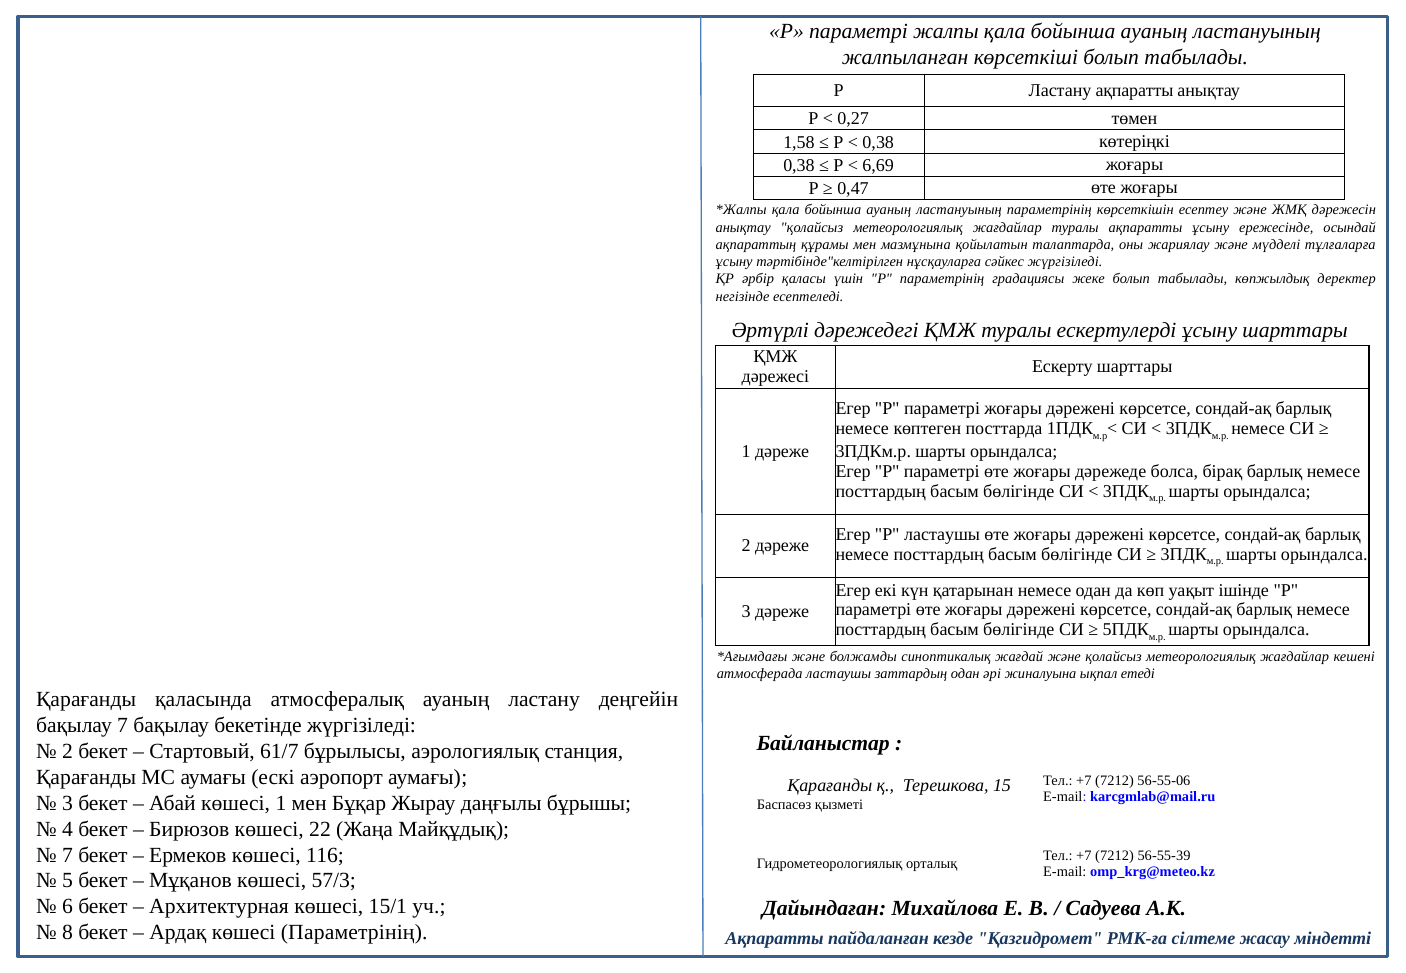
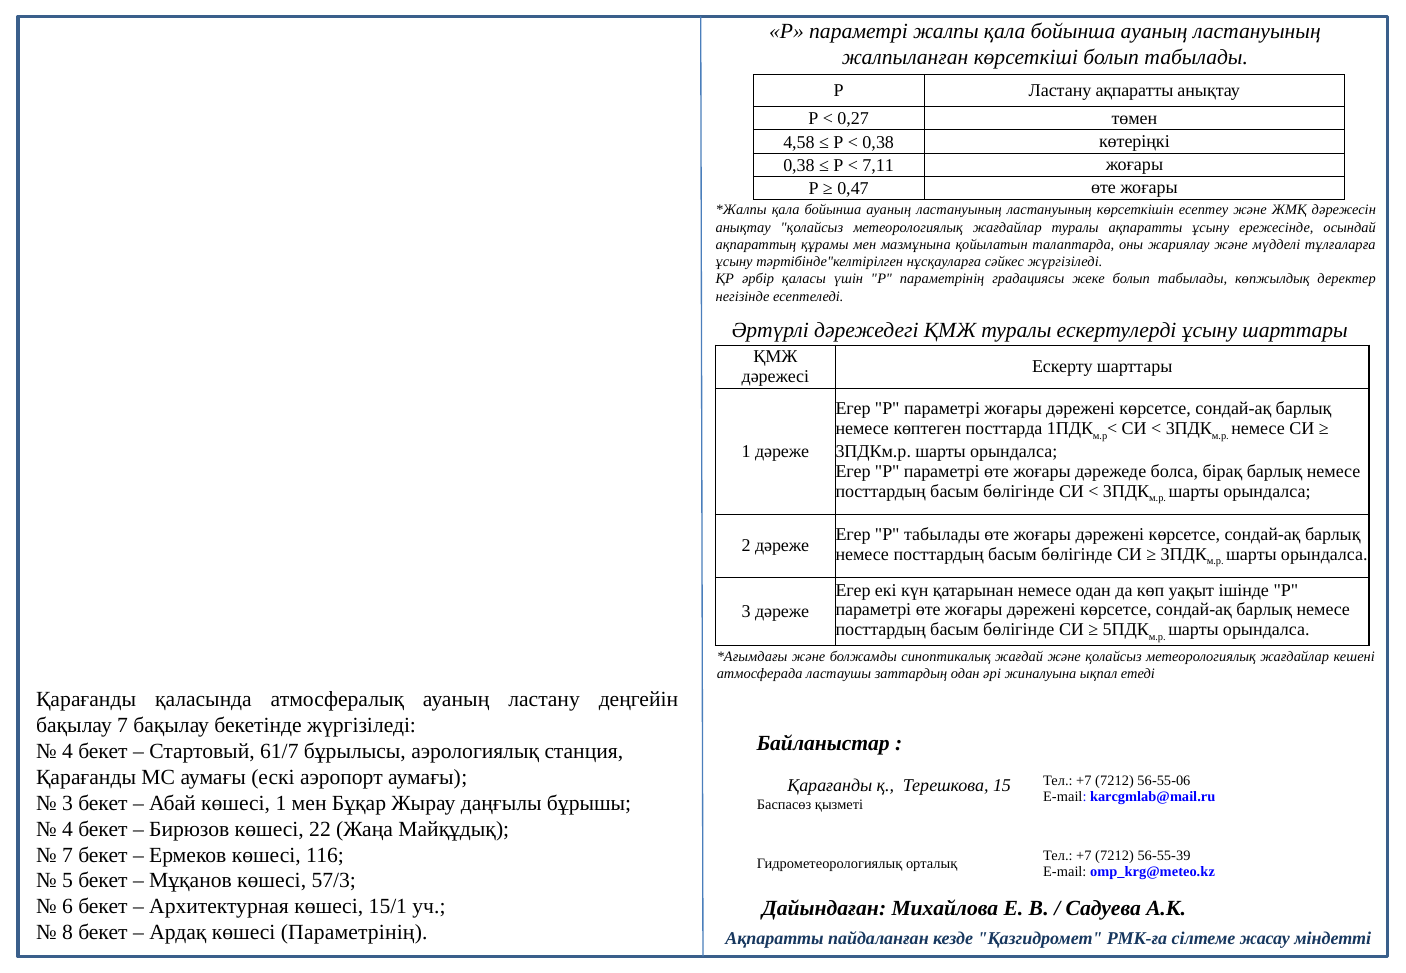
1,58: 1,58 -> 4,58
6,69: 6,69 -> 7,11
ластануының параметрінің: параметрінің -> ластануының
Р ластаушы: ластаушы -> табылады
2 at (68, 751): 2 -> 4
